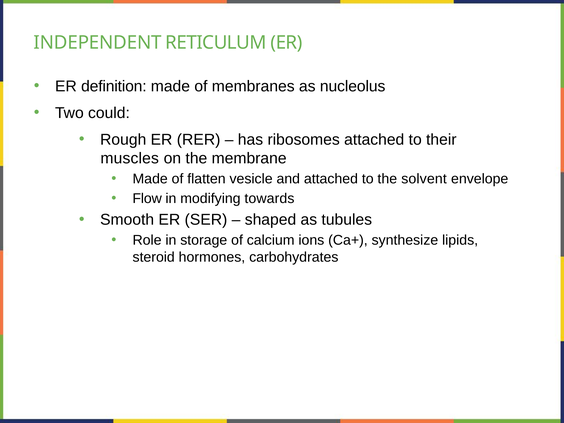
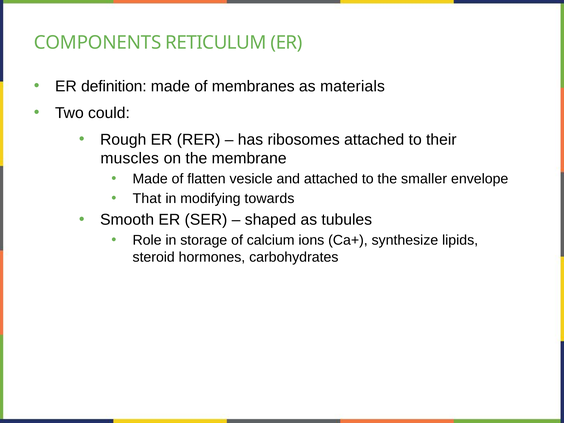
INDEPENDENT: INDEPENDENT -> COMPONENTS
nucleolus: nucleolus -> materials
solvent: solvent -> smaller
Flow: Flow -> That
